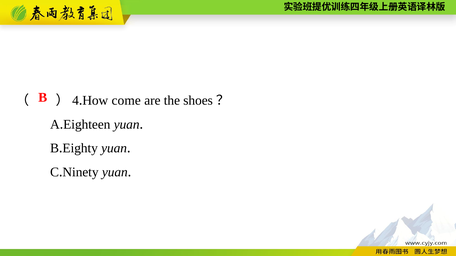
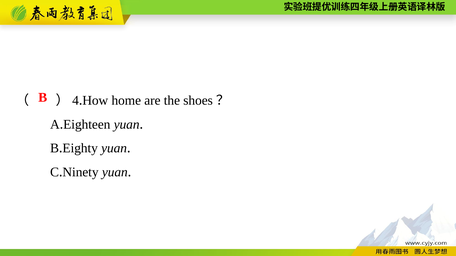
come: come -> home
